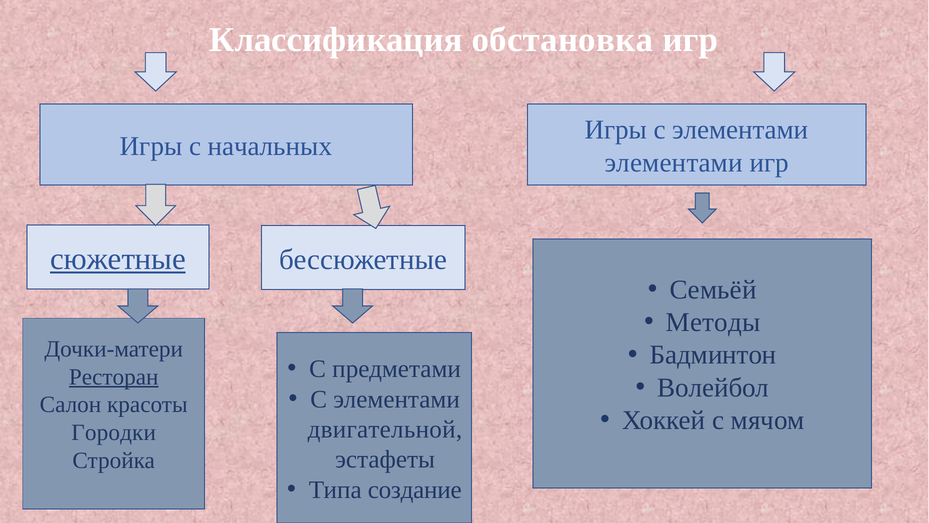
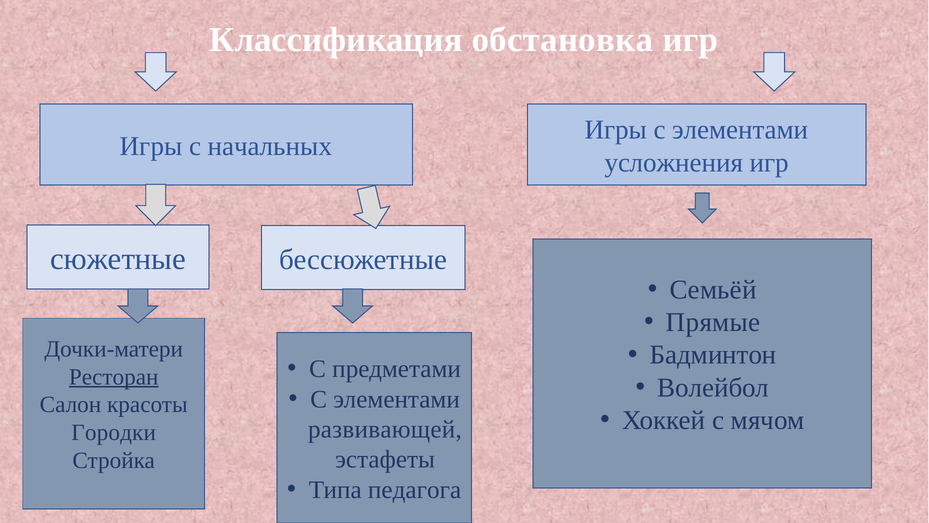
элементами at (674, 162): элементами -> усложнения
сюжетные underline: present -> none
Методы: Методы -> Прямые
двигательной: двигательной -> развивающей
создание: создание -> педагога
